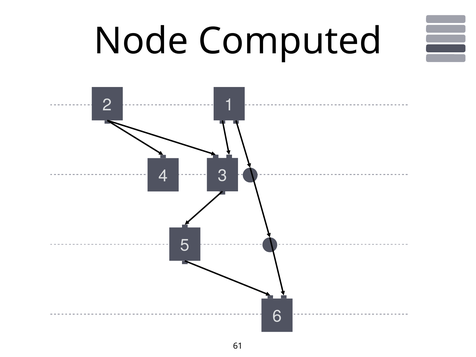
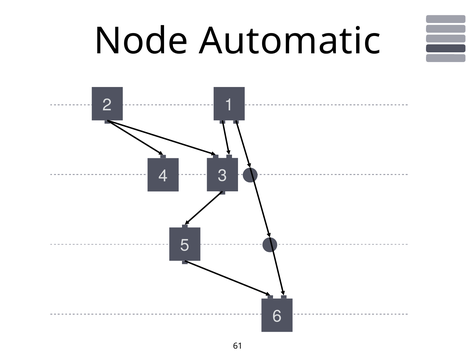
Computed: Computed -> Automatic
